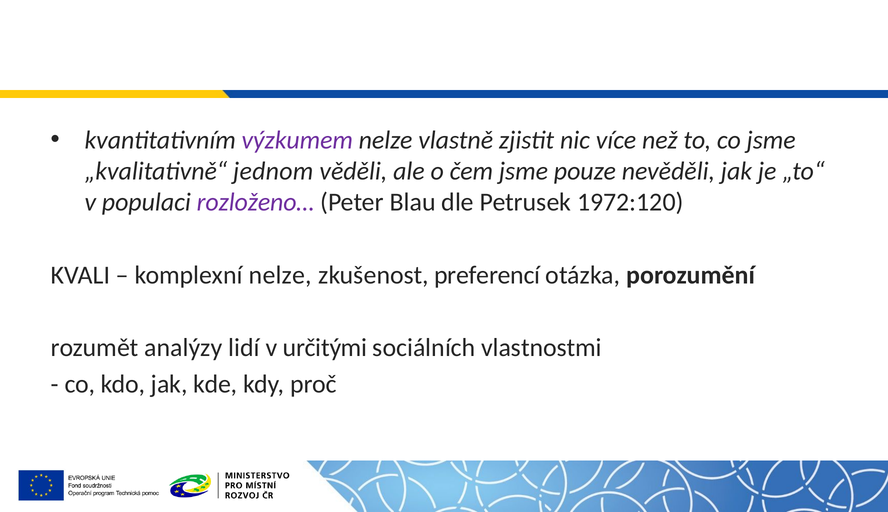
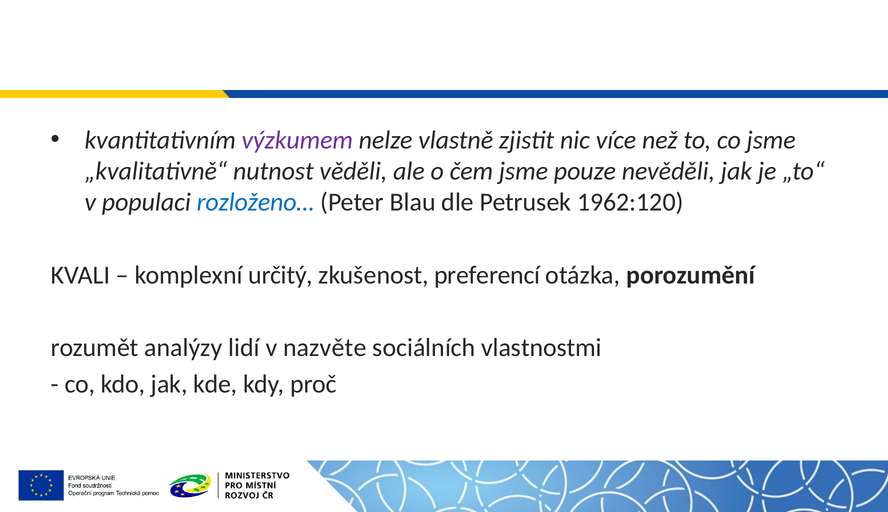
jednom: jednom -> nutnost
rozloženo… colour: purple -> blue
1972:120: 1972:120 -> 1962:120
komplexní nelze: nelze -> určitý
určitými: určitými -> nazvěte
